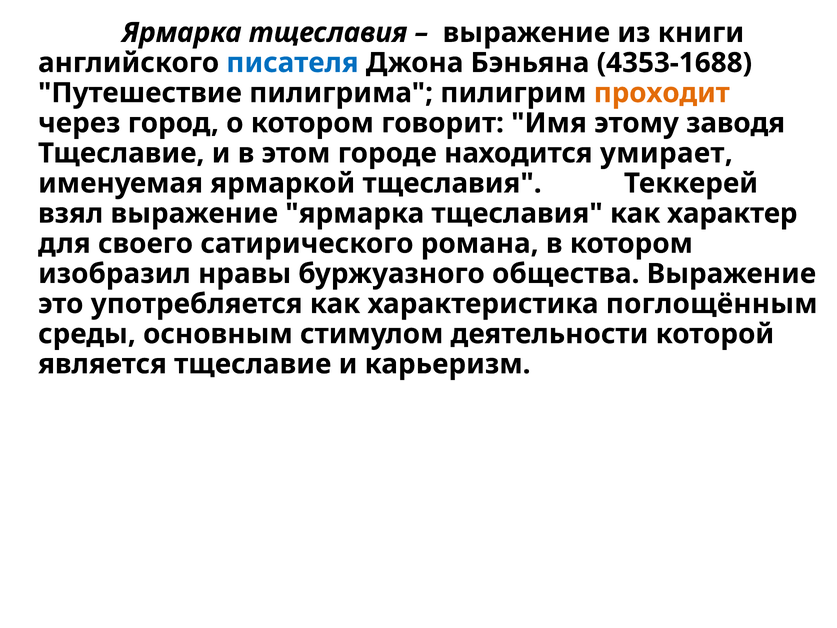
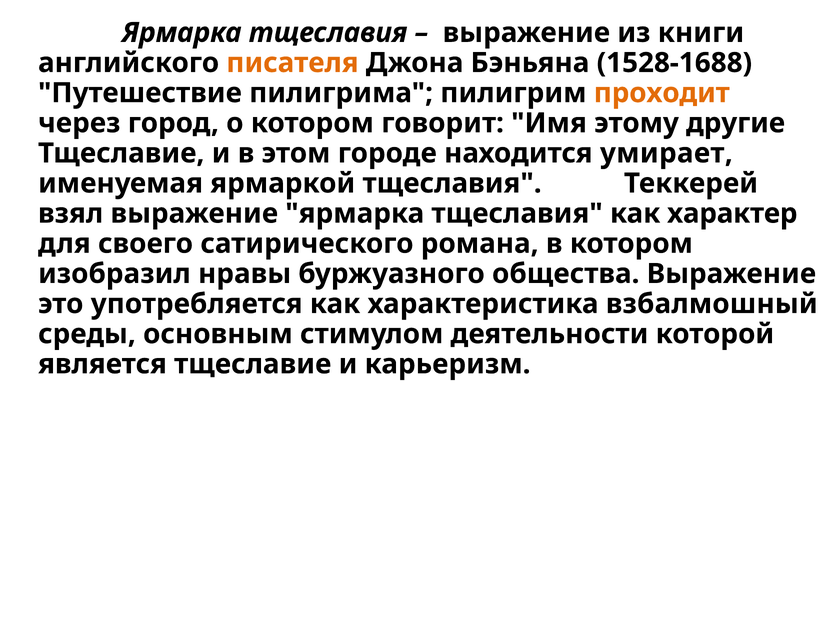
писателя colour: blue -> orange
4353-1688: 4353-1688 -> 1528-1688
заводя: заводя -> другие
поглощённым: поглощённым -> взбалмошный
